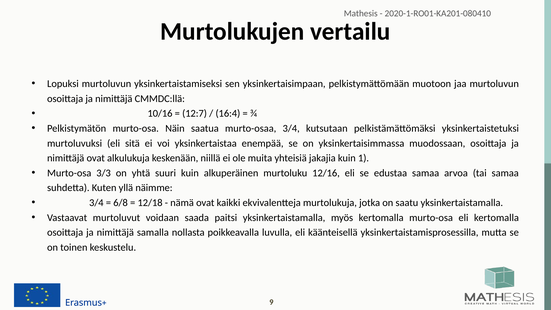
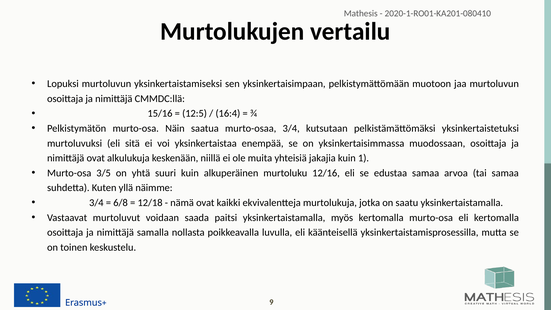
10/16: 10/16 -> 15/16
12:7: 12:7 -> 12:5
3/3: 3/3 -> 3/5
